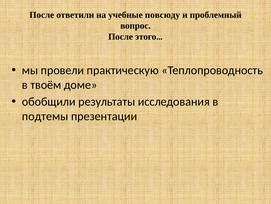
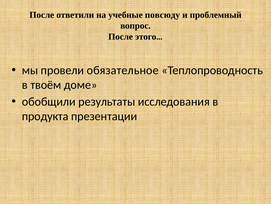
практическую: практическую -> обязательное
подтемы: подтемы -> продукта
